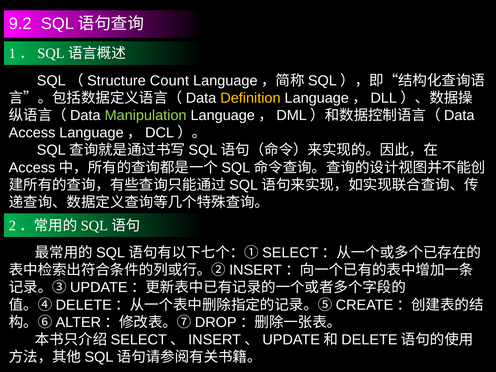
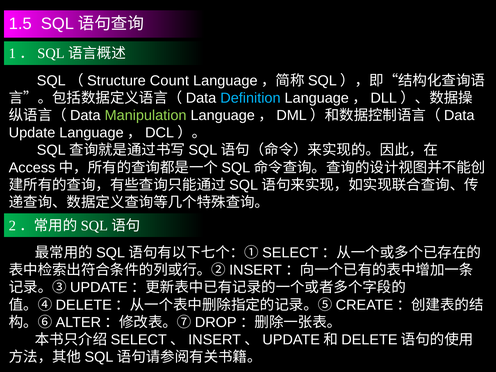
9.2: 9.2 -> 1.5
Definition colour: yellow -> light blue
Access: Access -> Update
